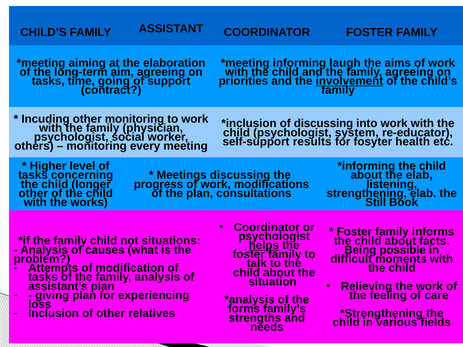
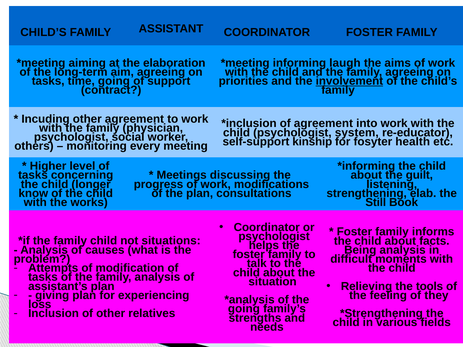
other monitoring: monitoring -> agreement
of discussing: discussing -> agreement
results: results -> kinship
the elab: elab -> guilt
other at (33, 193): other -> know
helps underline: present -> none
Being possible: possible -> analysis
the work: work -> tools
care: care -> they
forms at (244, 309): forms -> going
